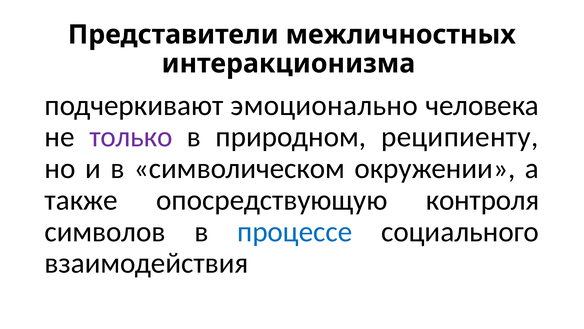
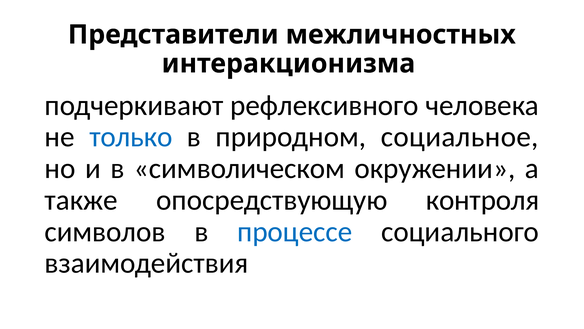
эмоционально: эмоционально -> рефлексивного
только colour: purple -> blue
реципиенту: реципиенту -> социальное
